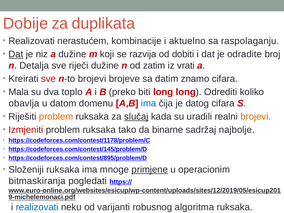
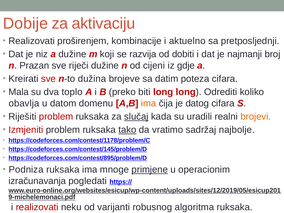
duplikata: duplikata -> aktivaciju
nerastućem: nerastućem -> proširenjem
raspolaganju: raspolaganju -> pretposljednji
Dat at (16, 54) underline: present -> none
odradite: odradite -> najmanji
Detalja: Detalja -> Prazan
zatim: zatim -> cijeni
vrati: vrati -> gdje
n-to brojevi: brojevi -> dužina
znamo: znamo -> poteza
ima at (149, 103) colour: blue -> orange
problem at (56, 117) colour: orange -> red
tako underline: none -> present
binarne: binarne -> vratimo
Složeniji: Složeniji -> Podniza
bitmaskiranja: bitmaskiranja -> izračunavanja
realizovati at (37, 207) colour: blue -> red
